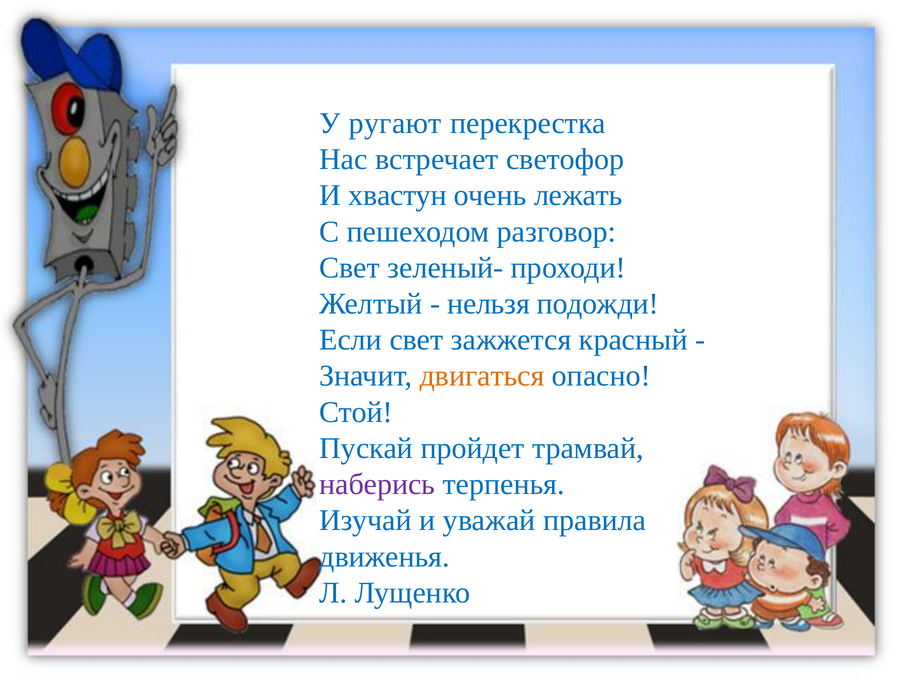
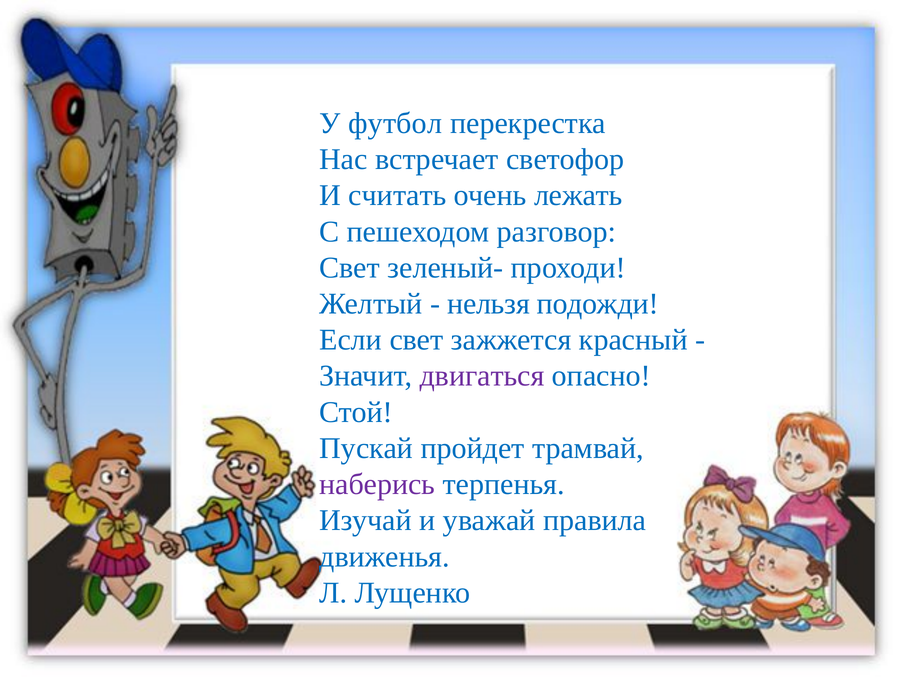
ругают: ругают -> футбол
хвастун: хвастун -> считать
двигаться colour: orange -> purple
